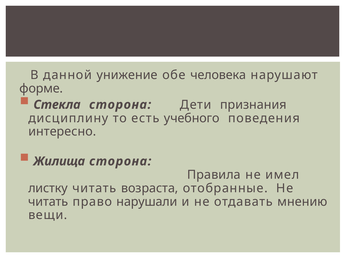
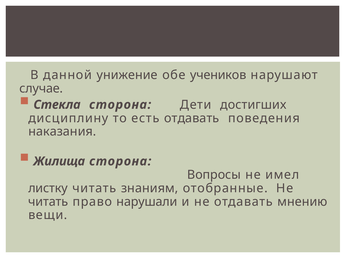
человека: человека -> учеников
форме: форме -> случае
признания: признания -> достигших
есть учебного: учебного -> отдавать
интересно: интересно -> наказания
Правила: Правила -> Вопросы
возраста: возраста -> знаниям
